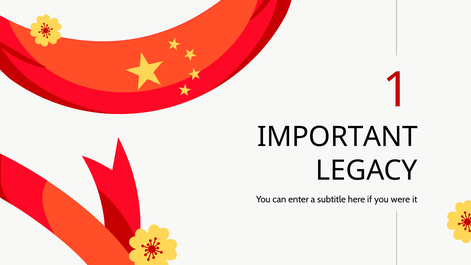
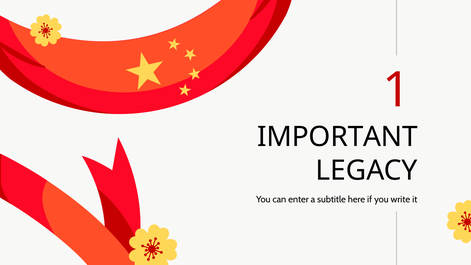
were: were -> write
